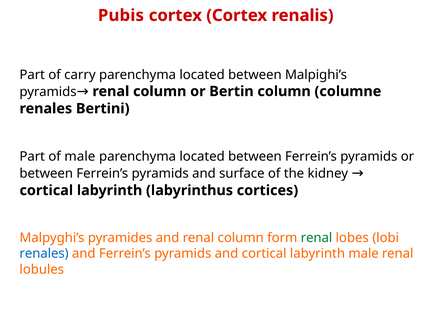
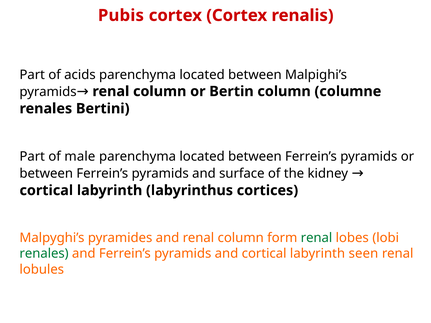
carry: carry -> acids
renales at (44, 254) colour: blue -> green
labyrinth male: male -> seen
